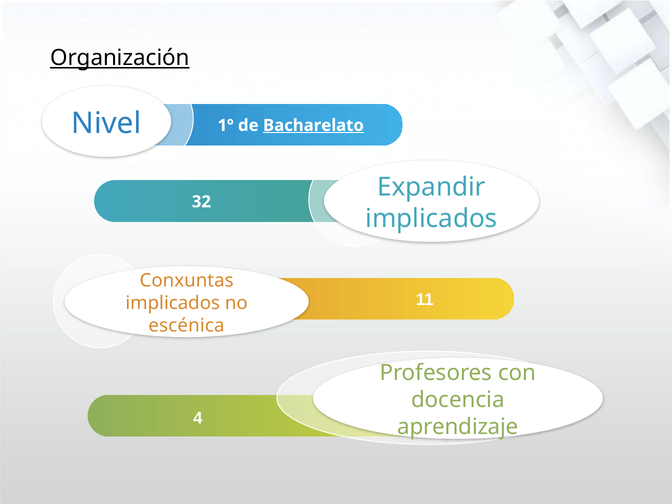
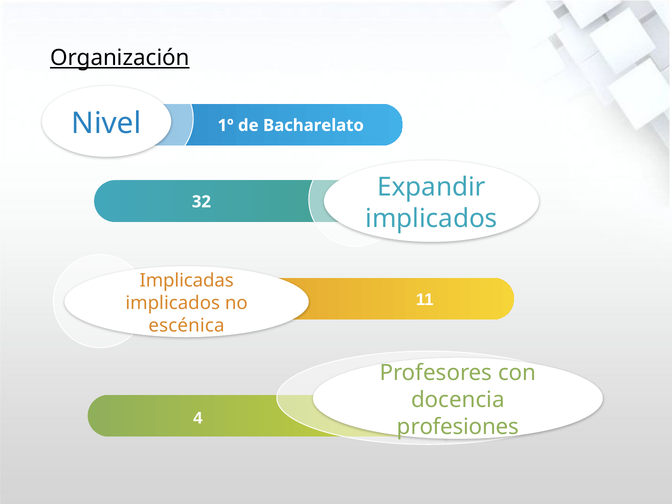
Bacharelato underline: present -> none
Conxuntas: Conxuntas -> Implicadas
aprendizaje: aprendizaje -> profesiones
